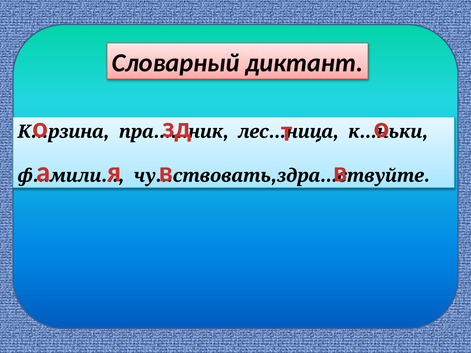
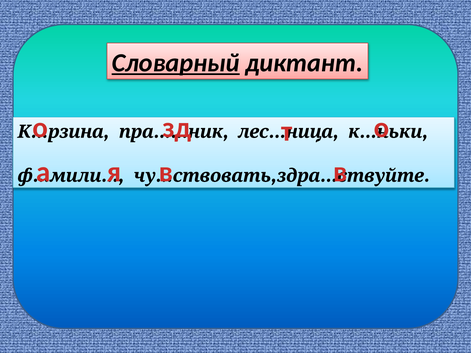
Словарный underline: none -> present
